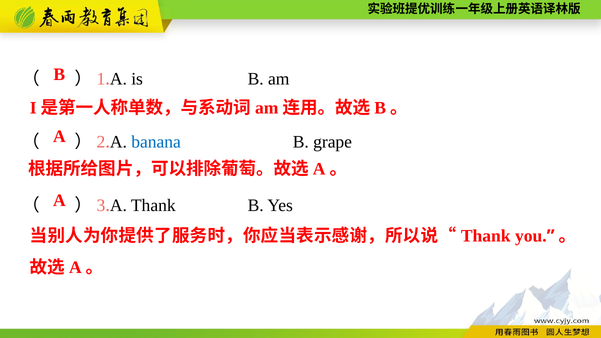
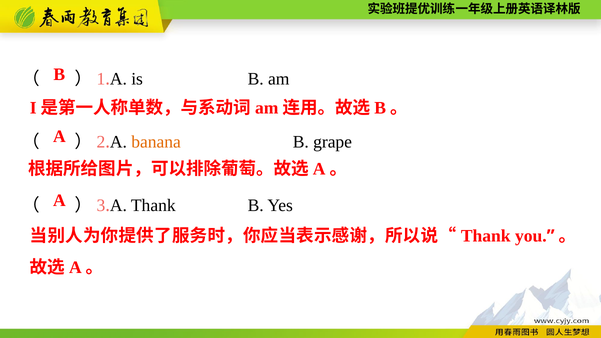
banana colour: blue -> orange
